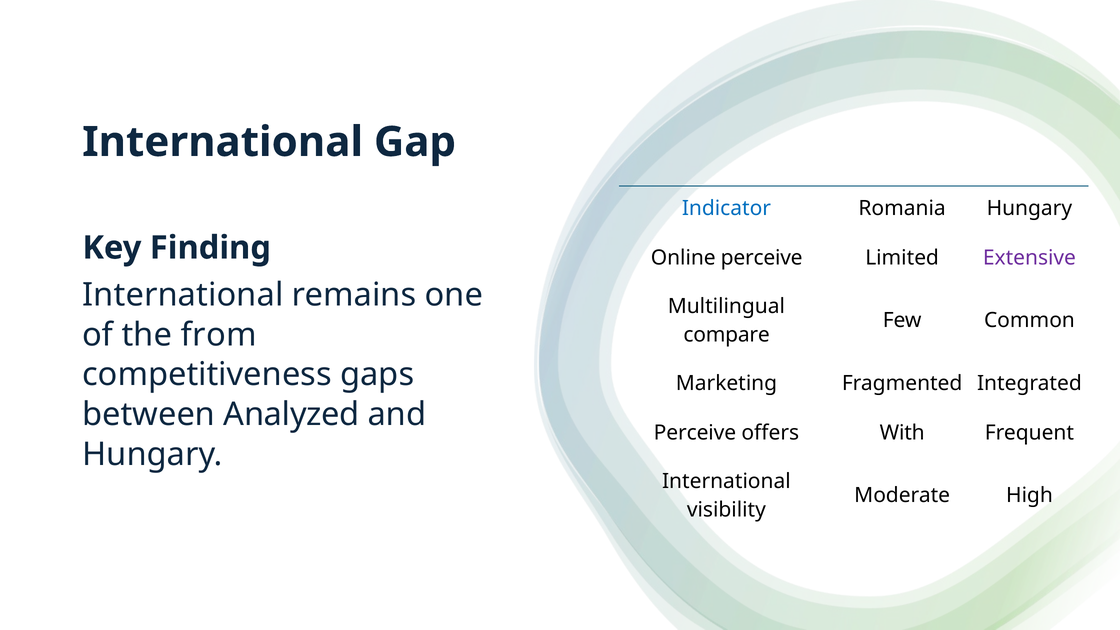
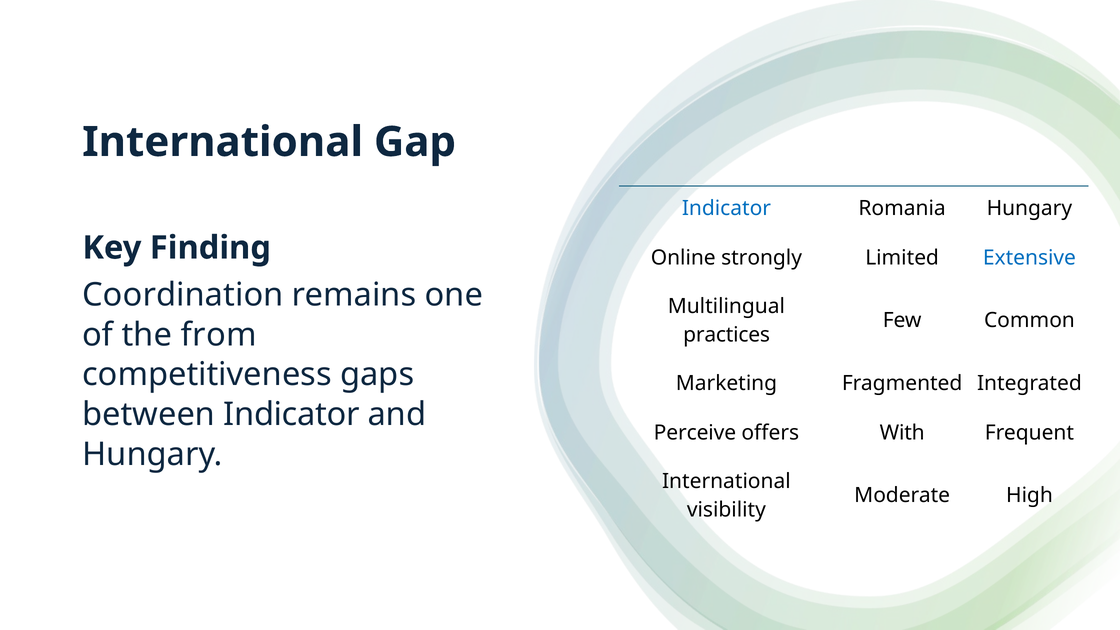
Online perceive: perceive -> strongly
Extensive colour: purple -> blue
International at (183, 295): International -> Coordination
compare: compare -> practices
between Analyzed: Analyzed -> Indicator
